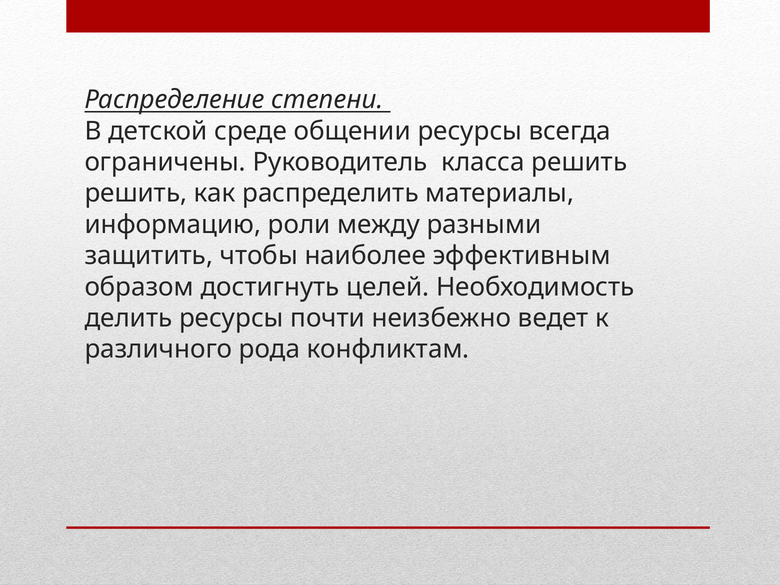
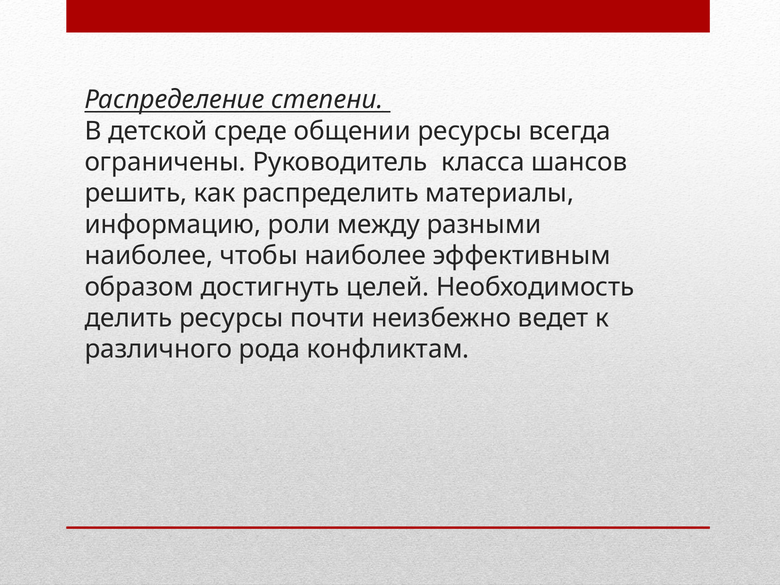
класса решить: решить -> шансов
защитить at (149, 256): защитить -> наиболее
